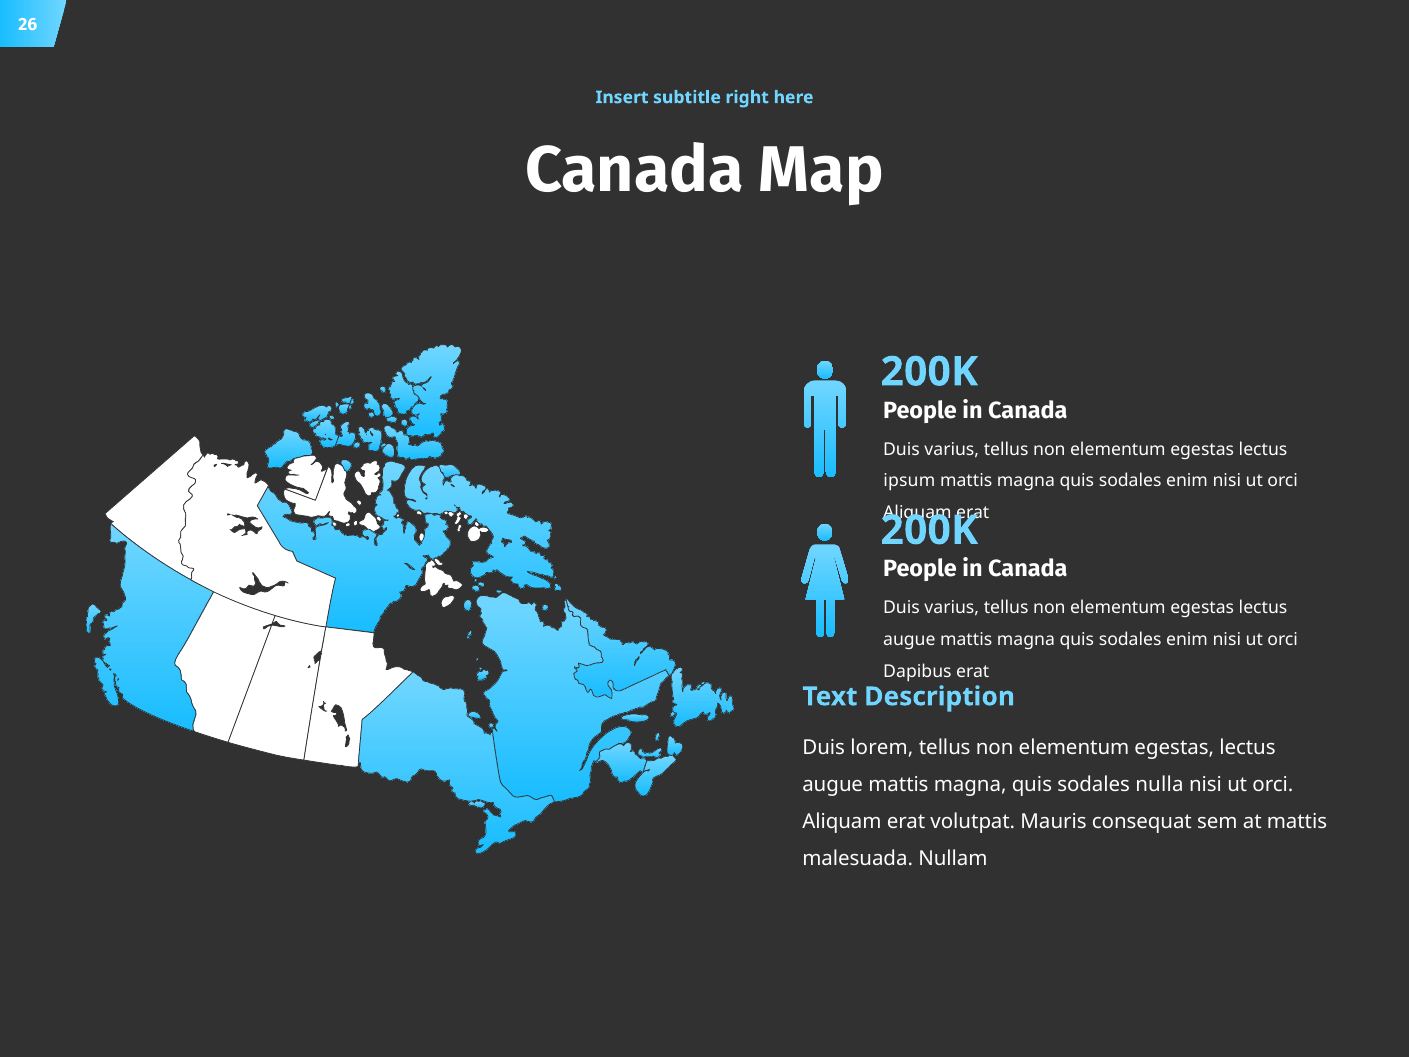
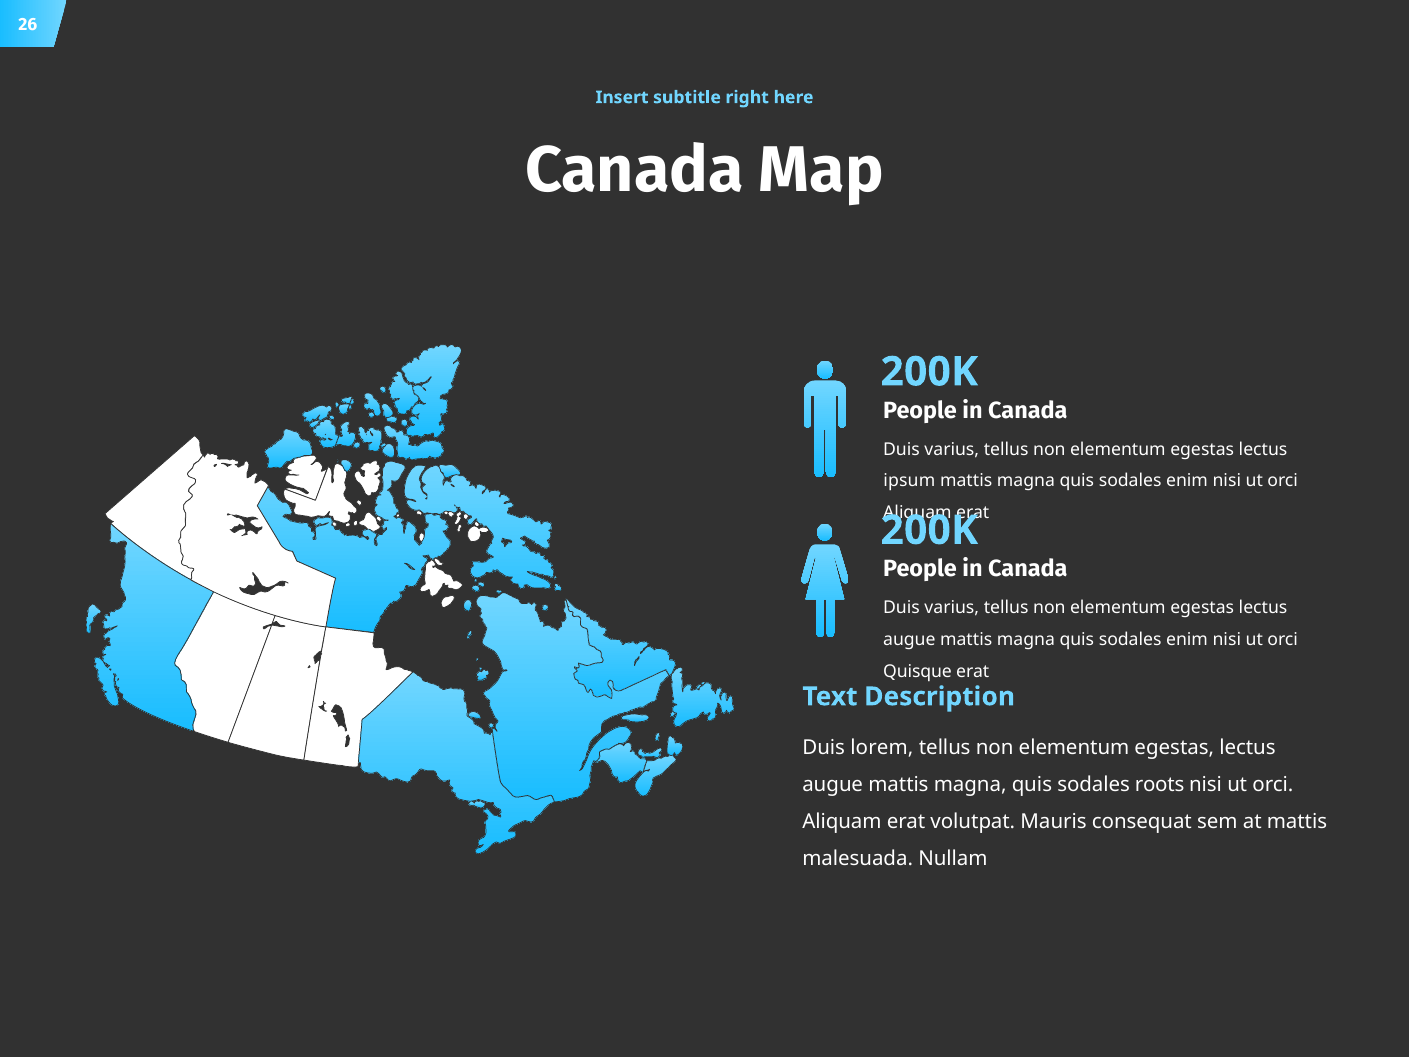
Dapibus: Dapibus -> Quisque
nulla: nulla -> roots
